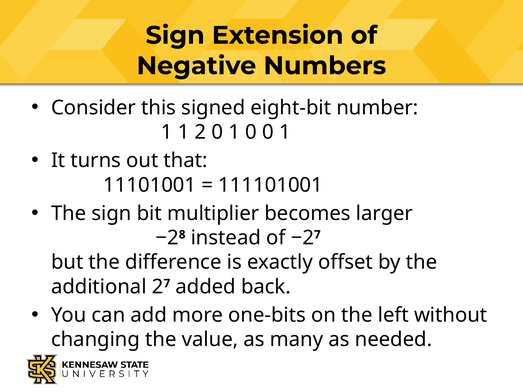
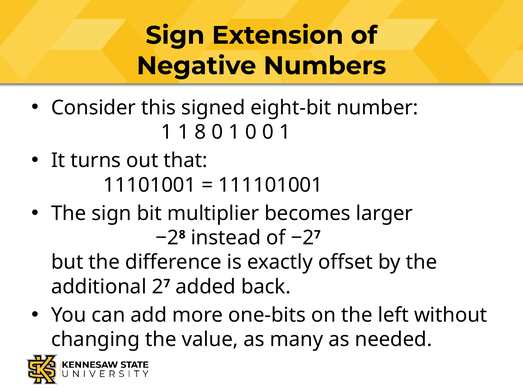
2: 2 -> 8
